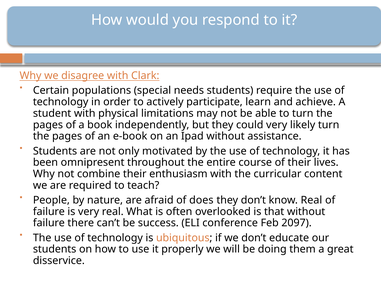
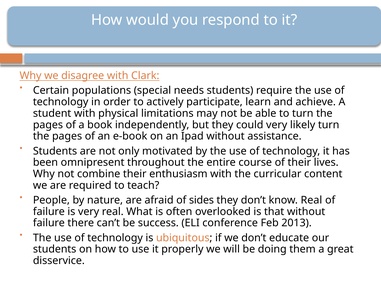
does: does -> sides
2097: 2097 -> 2013
